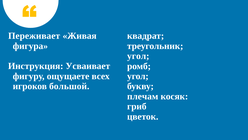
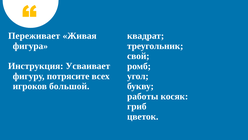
угол at (138, 56): угол -> свой
ощущаете: ощущаете -> потрясите
плечам: плечам -> работы
